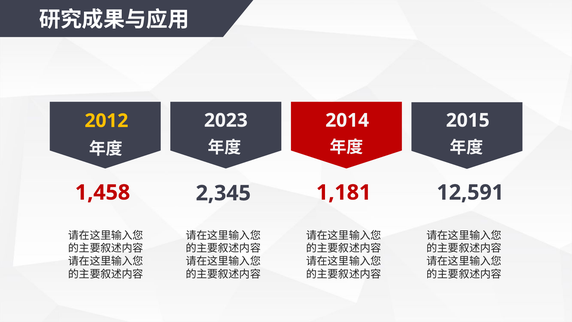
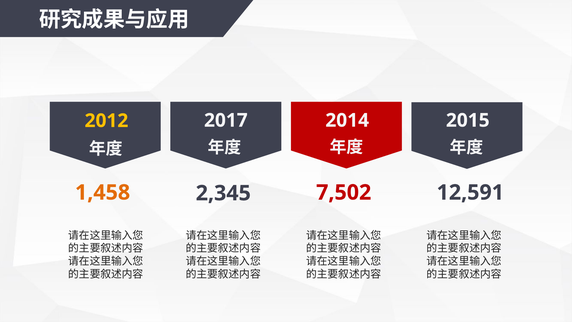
2023: 2023 -> 2017
1,458 colour: red -> orange
1,181: 1,181 -> 7,502
